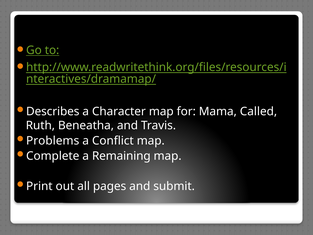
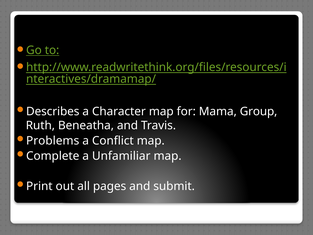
Called: Called -> Group
Remaining: Remaining -> Unfamiliar
